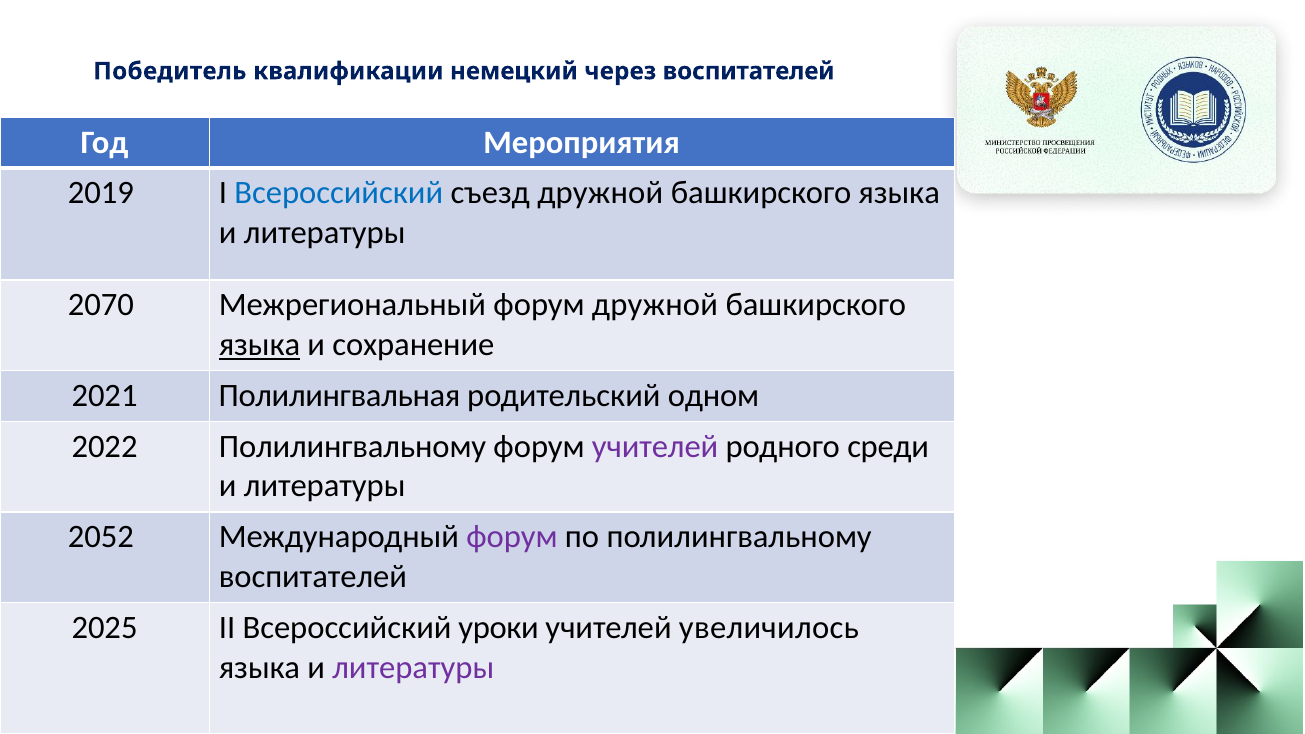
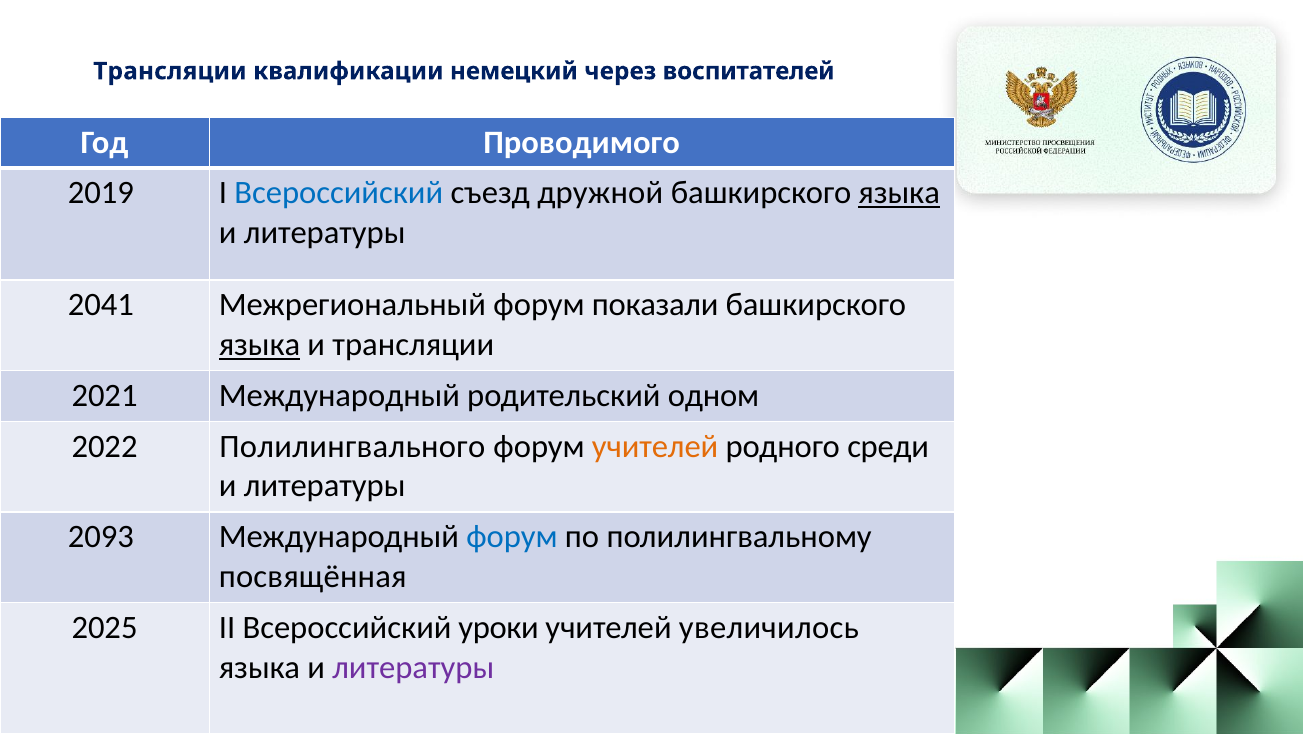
Победитель at (170, 71): Победитель -> Трансляции
Мероприятия: Мероприятия -> Проводимого
языка at (899, 193) underline: none -> present
2070: 2070 -> 2041
форум дружной: дружной -> показали
и сохранение: сохранение -> трансляции
2021 Полилингвальная: Полилингвальная -> Международный
2022 Полилингвальному: Полилингвальному -> Полилингвального
учителей at (655, 446) colour: purple -> orange
2052: 2052 -> 2093
форум at (512, 537) colour: purple -> blue
воспитателей at (313, 577): воспитателей -> посвящённая
